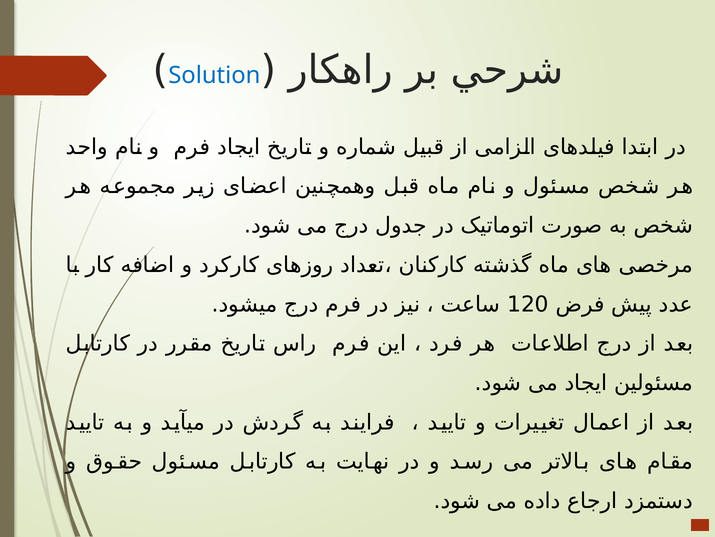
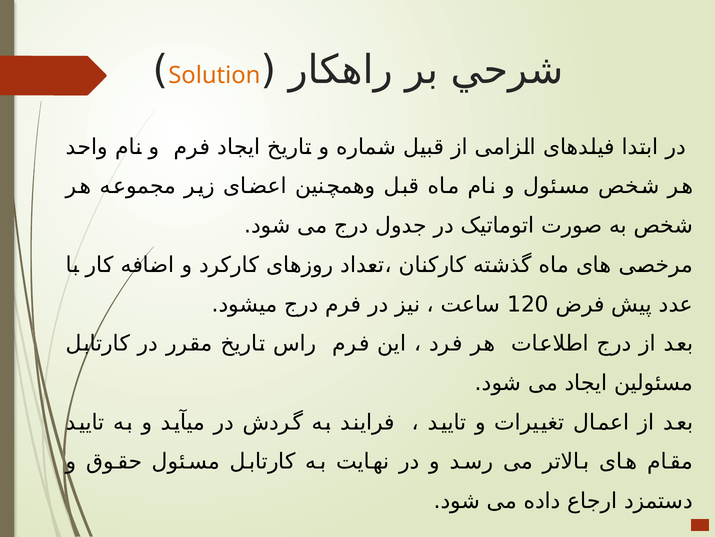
Solution colour: blue -> orange
